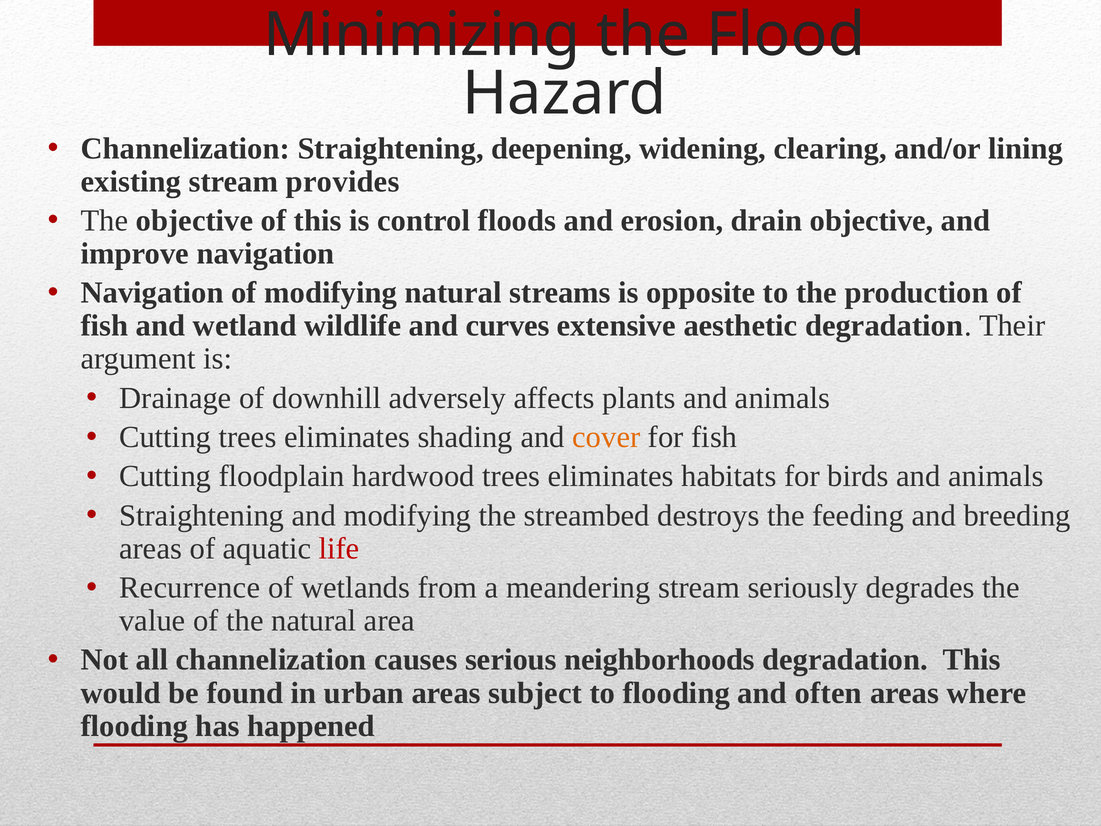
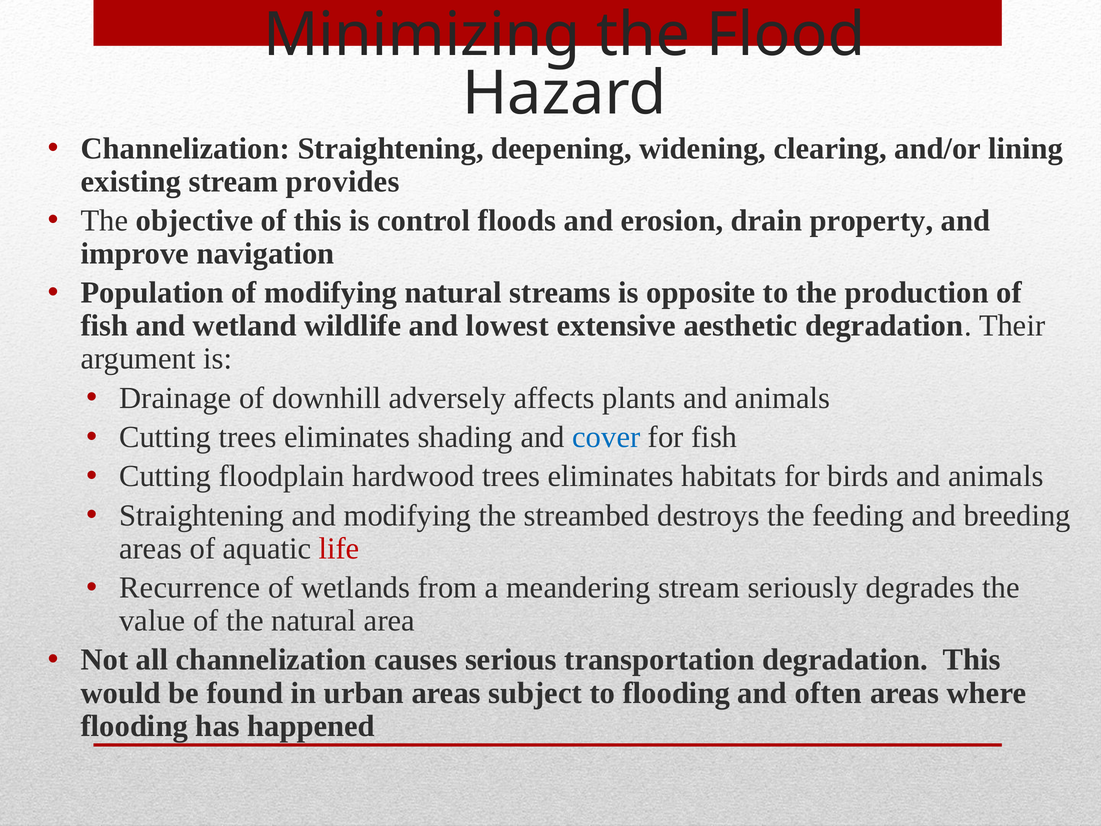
drain objective: objective -> property
Navigation at (152, 293): Navigation -> Population
curves: curves -> lowest
cover colour: orange -> blue
neighborhoods: neighborhoods -> transportation
